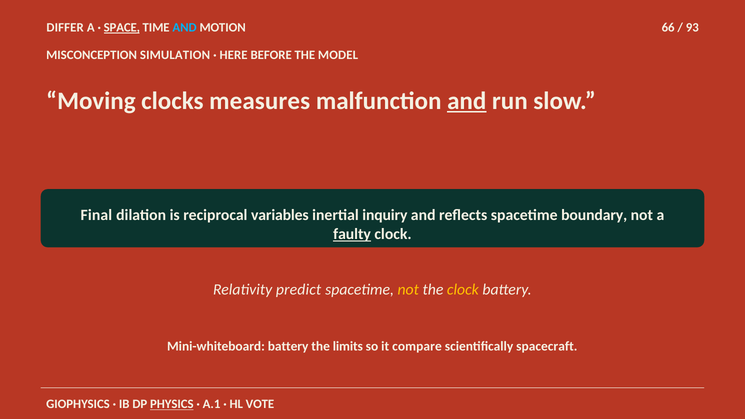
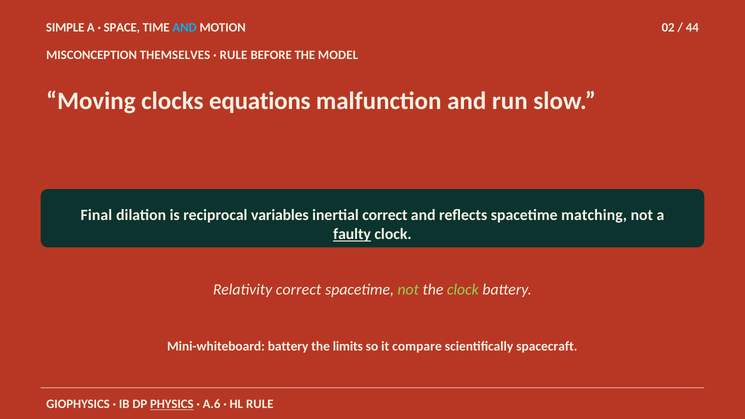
DIFFER: DIFFER -> SIMPLE
SPACE underline: present -> none
66: 66 -> 02
93: 93 -> 44
SIMULATION: SIMULATION -> THEMSELVES
HERE at (234, 55): HERE -> RULE
measures: measures -> equations
and at (467, 101) underline: present -> none
inertial inquiry: inquiry -> correct
boundary: boundary -> matching
Relativity predict: predict -> correct
not at (408, 290) colour: yellow -> light green
clock at (463, 290) colour: yellow -> light green
A.1: A.1 -> A.6
HL VOTE: VOTE -> RULE
